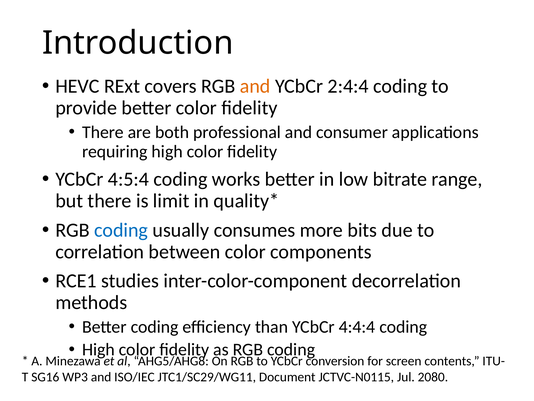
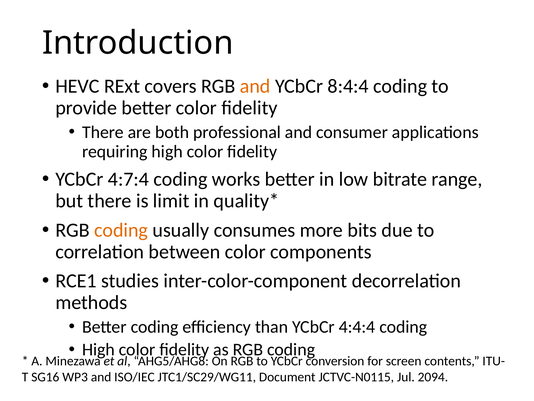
2:4:4: 2:4:4 -> 8:4:4
4:5:4: 4:5:4 -> 4:7:4
coding at (121, 230) colour: blue -> orange
2080: 2080 -> 2094
